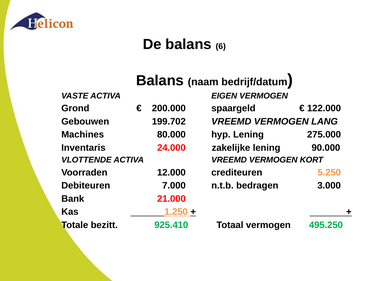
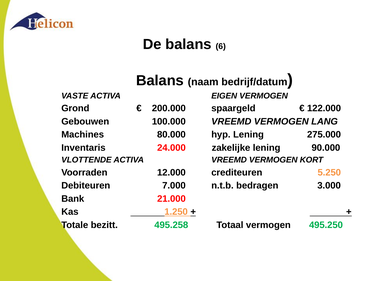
199.702: 199.702 -> 100.000
925.410: 925.410 -> 495.258
